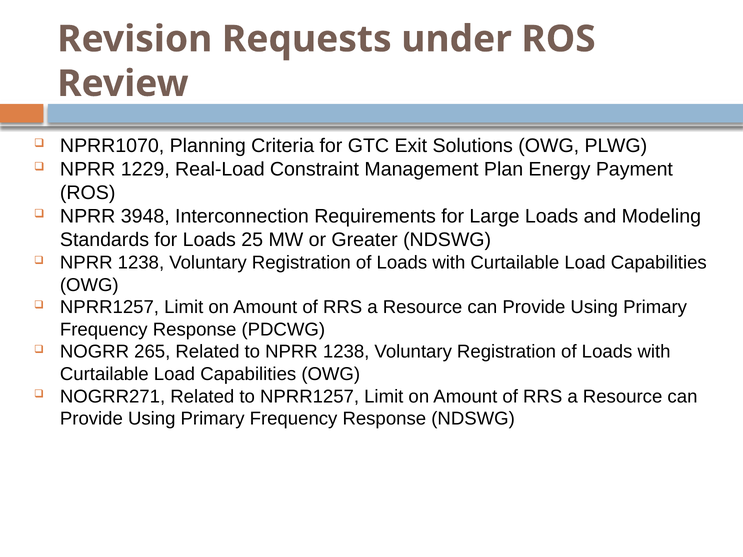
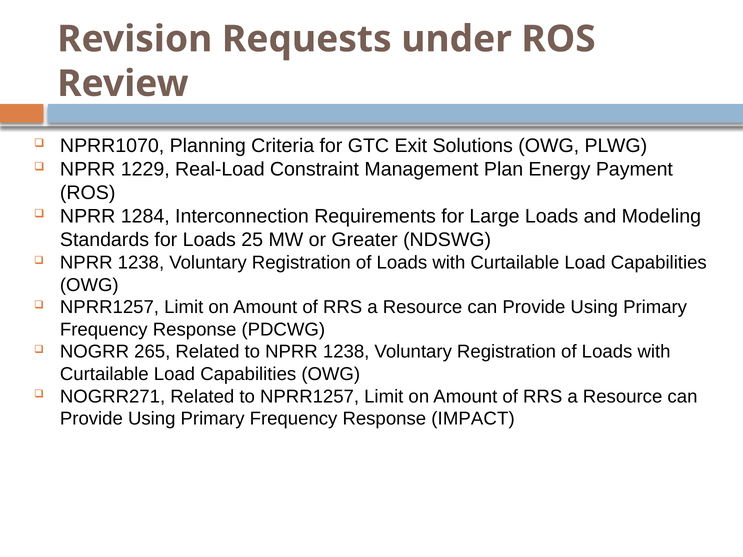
3948: 3948 -> 1284
Response NDSWG: NDSWG -> IMPACT
